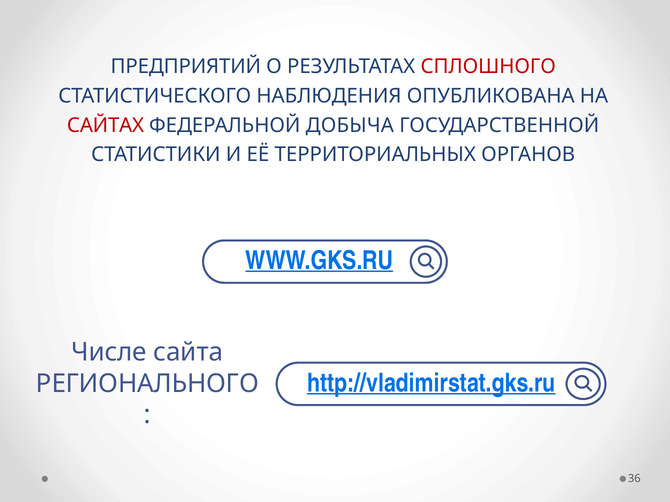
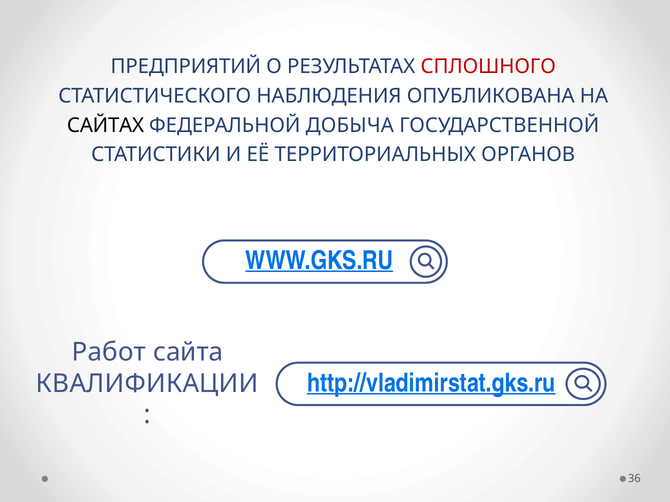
САЙТАХ colour: red -> black
Числе: Числе -> Работ
РЕГИОНАЛЬНОГО: РЕГИОНАЛЬНОГО -> КВАЛИФИКАЦИИ
